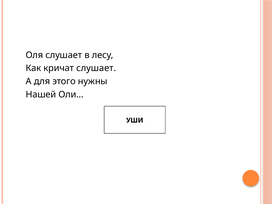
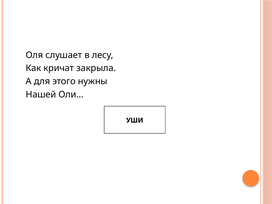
кричат слушает: слушает -> закрыла
